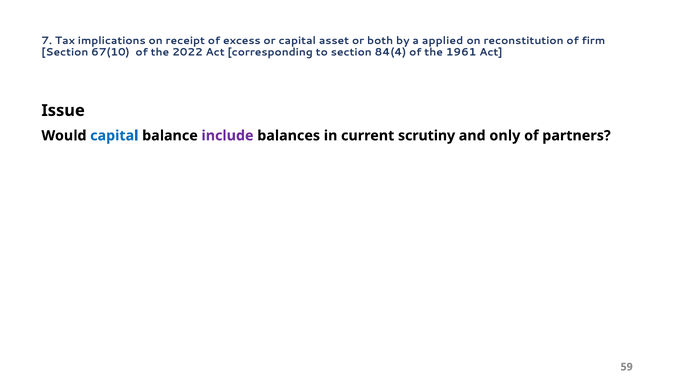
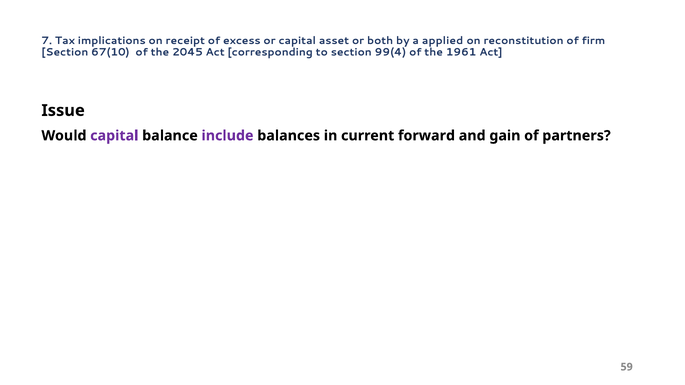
2022: 2022 -> 2045
84(4: 84(4 -> 99(4
capital at (114, 136) colour: blue -> purple
scrutiny: scrutiny -> forward
only: only -> gain
